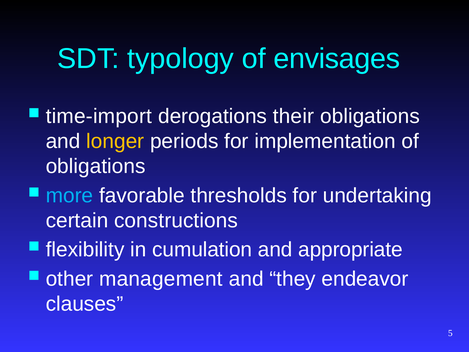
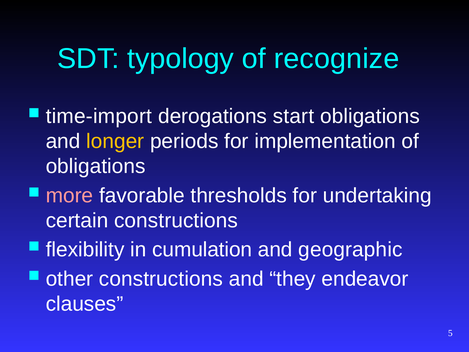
envisages: envisages -> recognize
their: their -> start
more colour: light blue -> pink
appropriate: appropriate -> geographic
other management: management -> constructions
